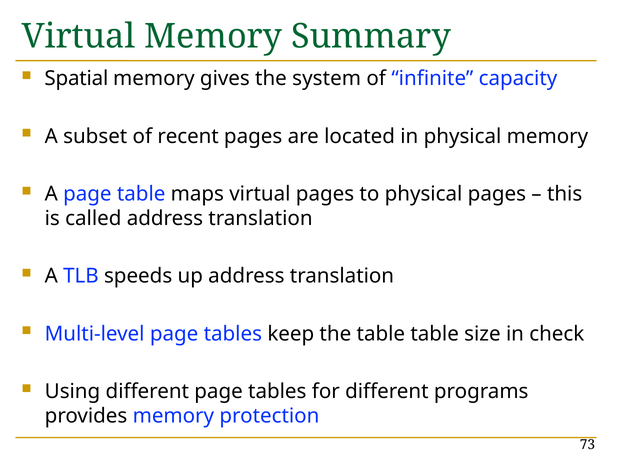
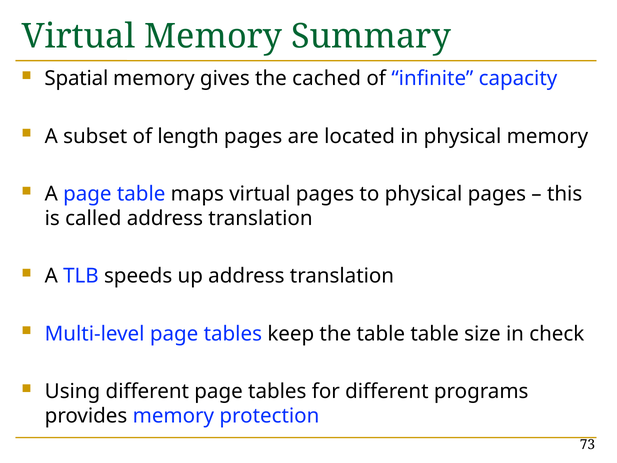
system: system -> cached
recent: recent -> length
